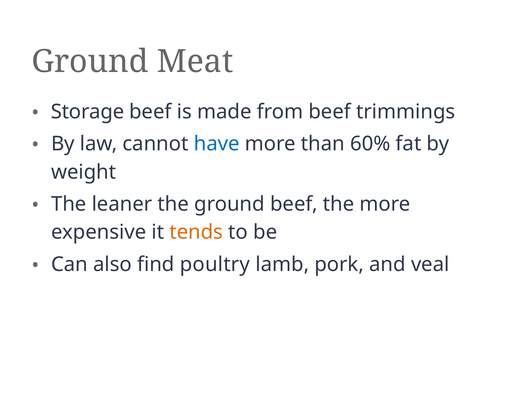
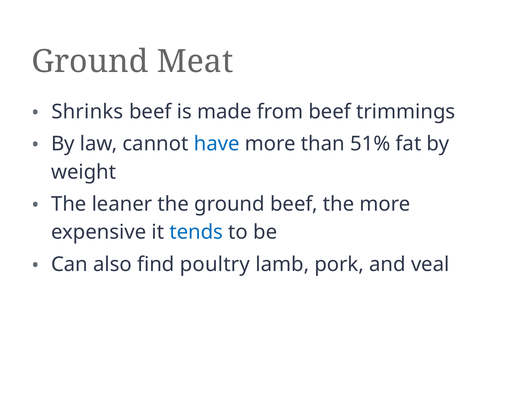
Storage: Storage -> Shrinks
60%: 60% -> 51%
tends colour: orange -> blue
